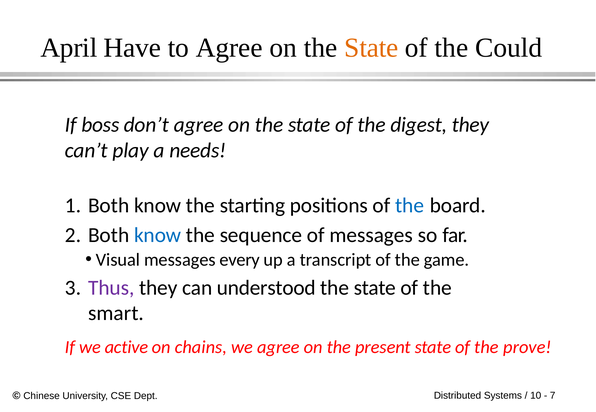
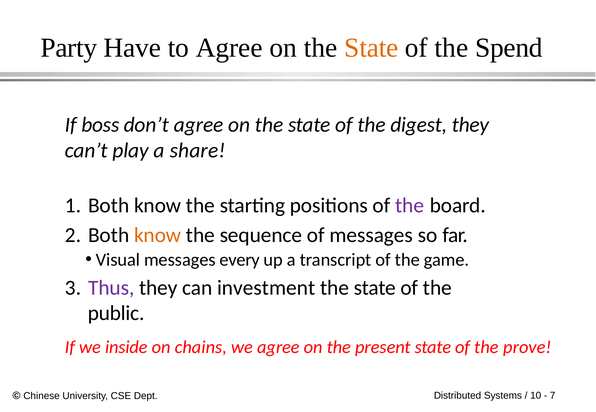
April: April -> Party
Could: Could -> Spend
needs: needs -> share
the at (410, 206) colour: blue -> purple
know at (158, 235) colour: blue -> orange
understood: understood -> investment
smart: smart -> public
active: active -> inside
